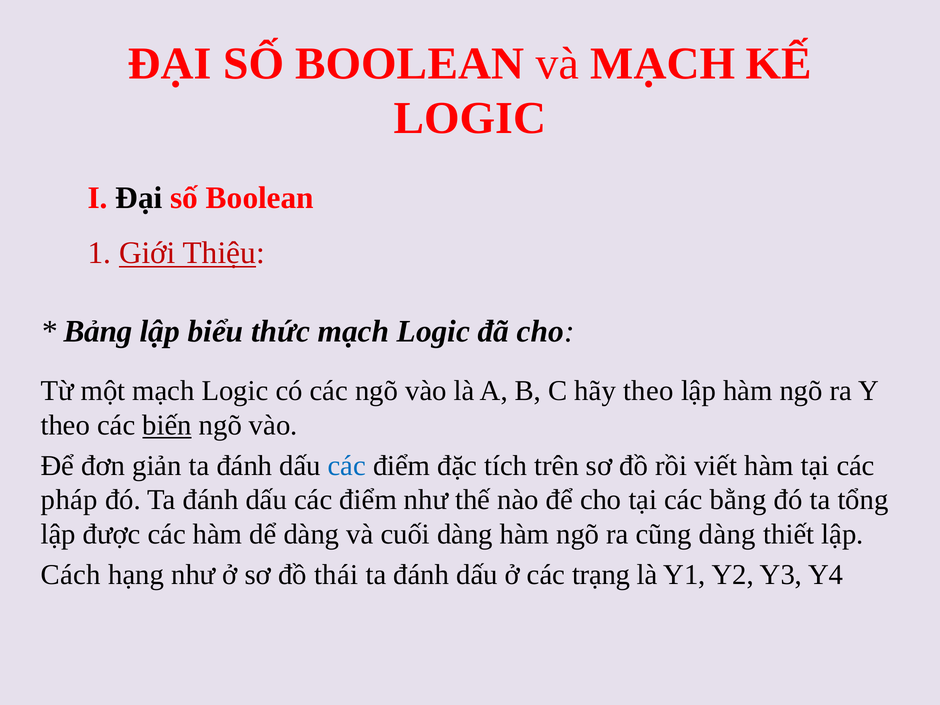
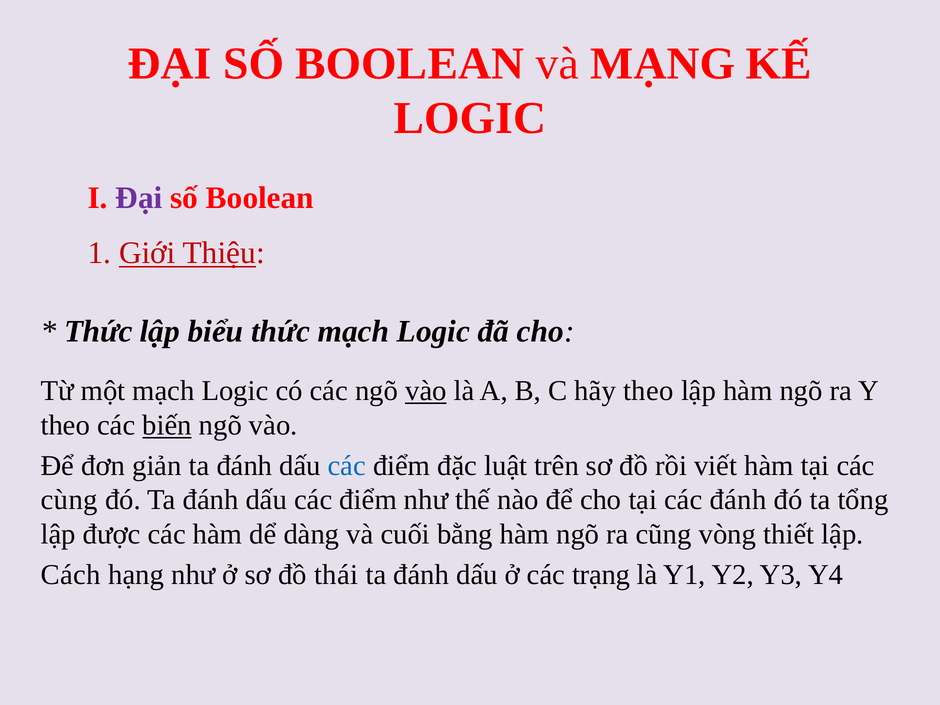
và MẠCH: MẠCH -> MẠNG
Đại at (139, 198) colour: black -> purple
Bảng at (98, 331): Bảng -> Thức
vào at (426, 391) underline: none -> present
tích: tích -> luật
pháp: pháp -> cùng
các bằng: bằng -> đánh
cuối dàng: dàng -> bằng
cũng dàng: dàng -> vòng
